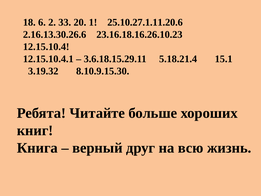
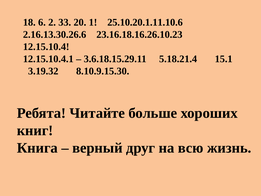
25.10.27.1.11.20.6: 25.10.27.1.11.20.6 -> 25.10.20.1.11.10.6
